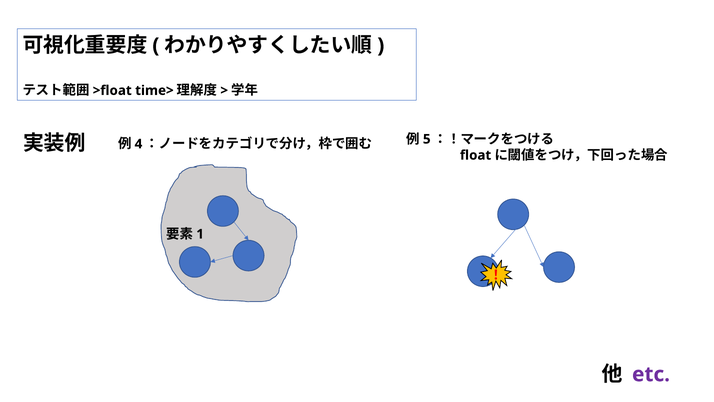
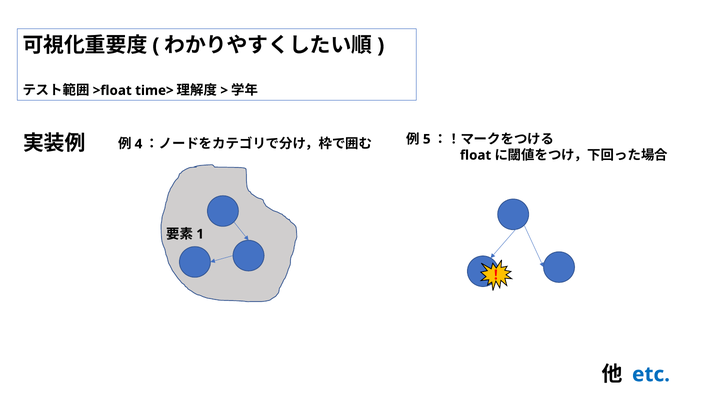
etc colour: purple -> blue
